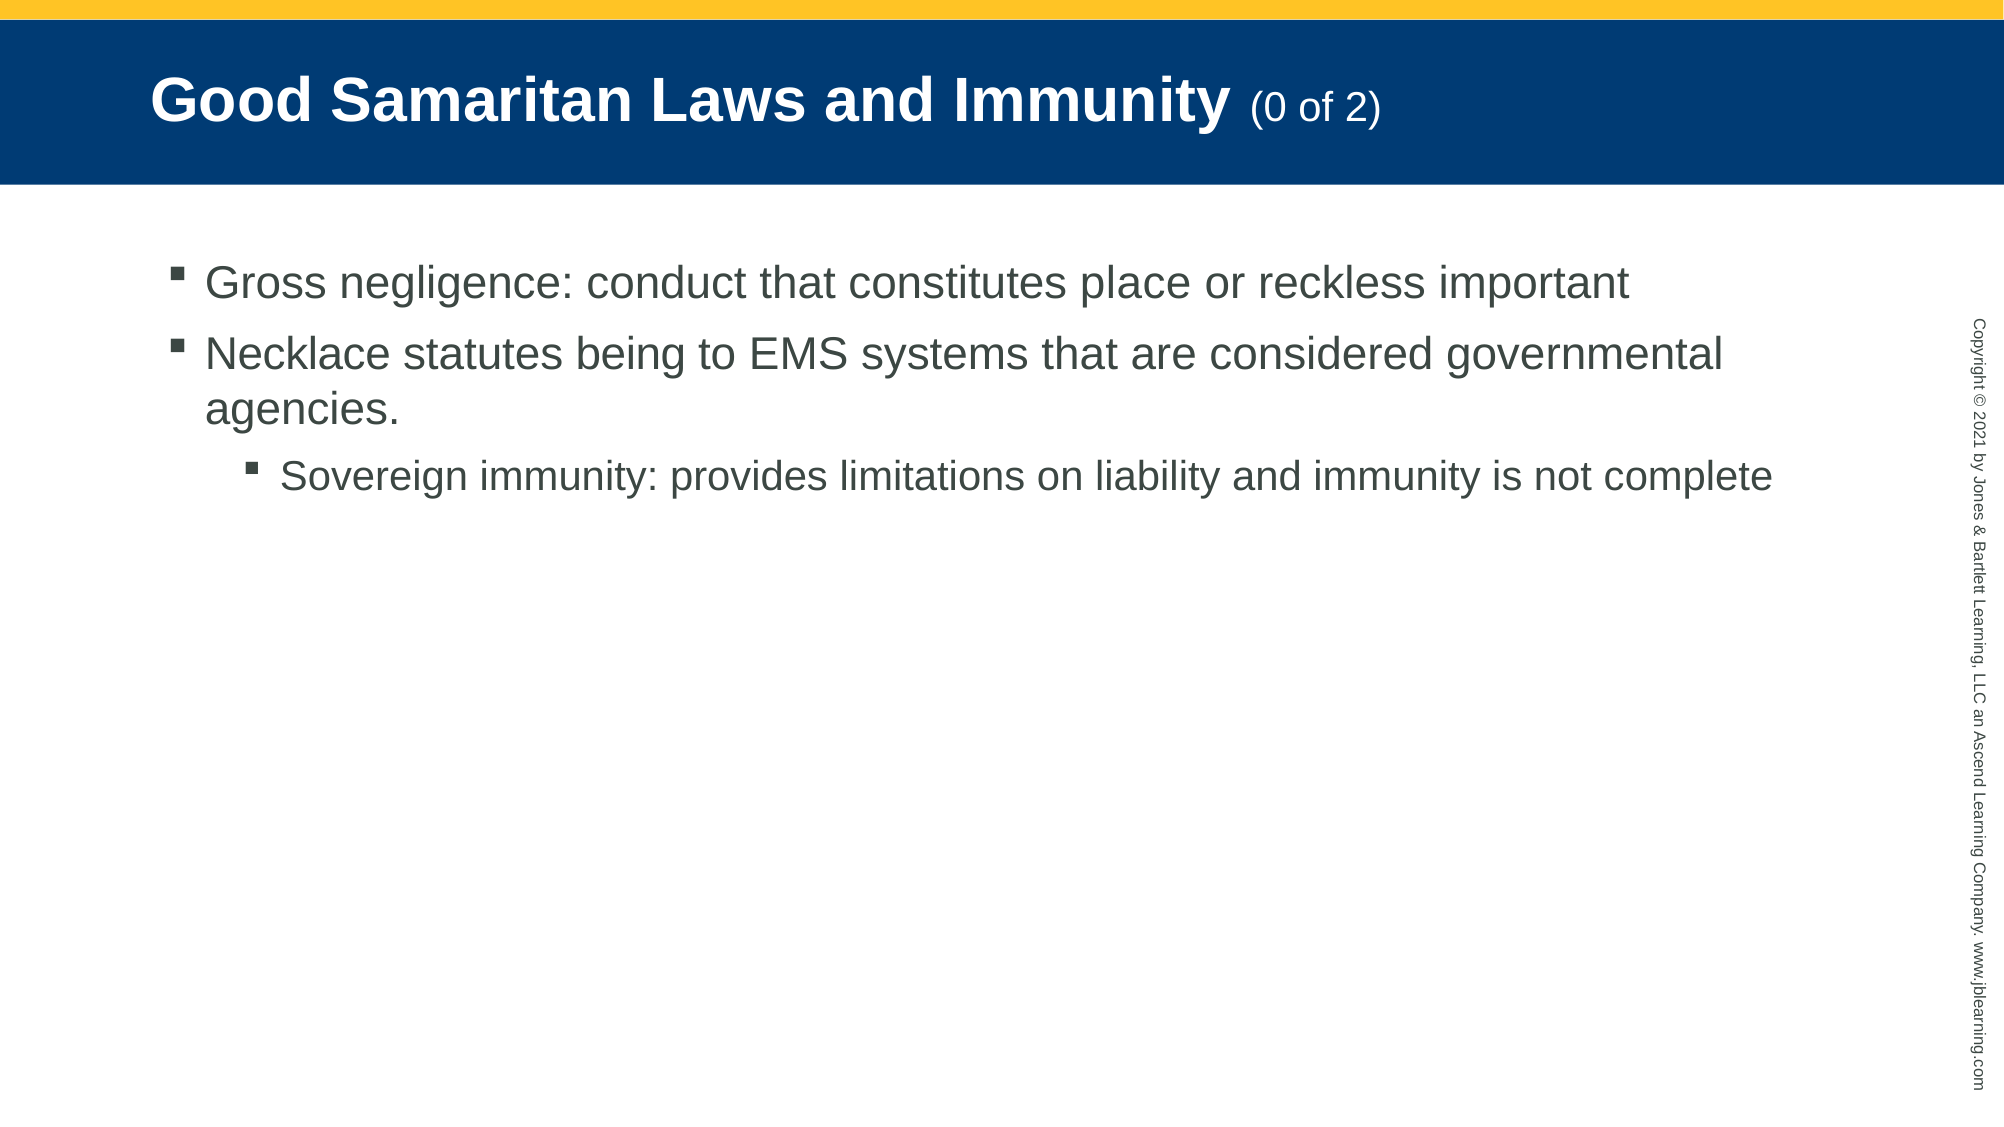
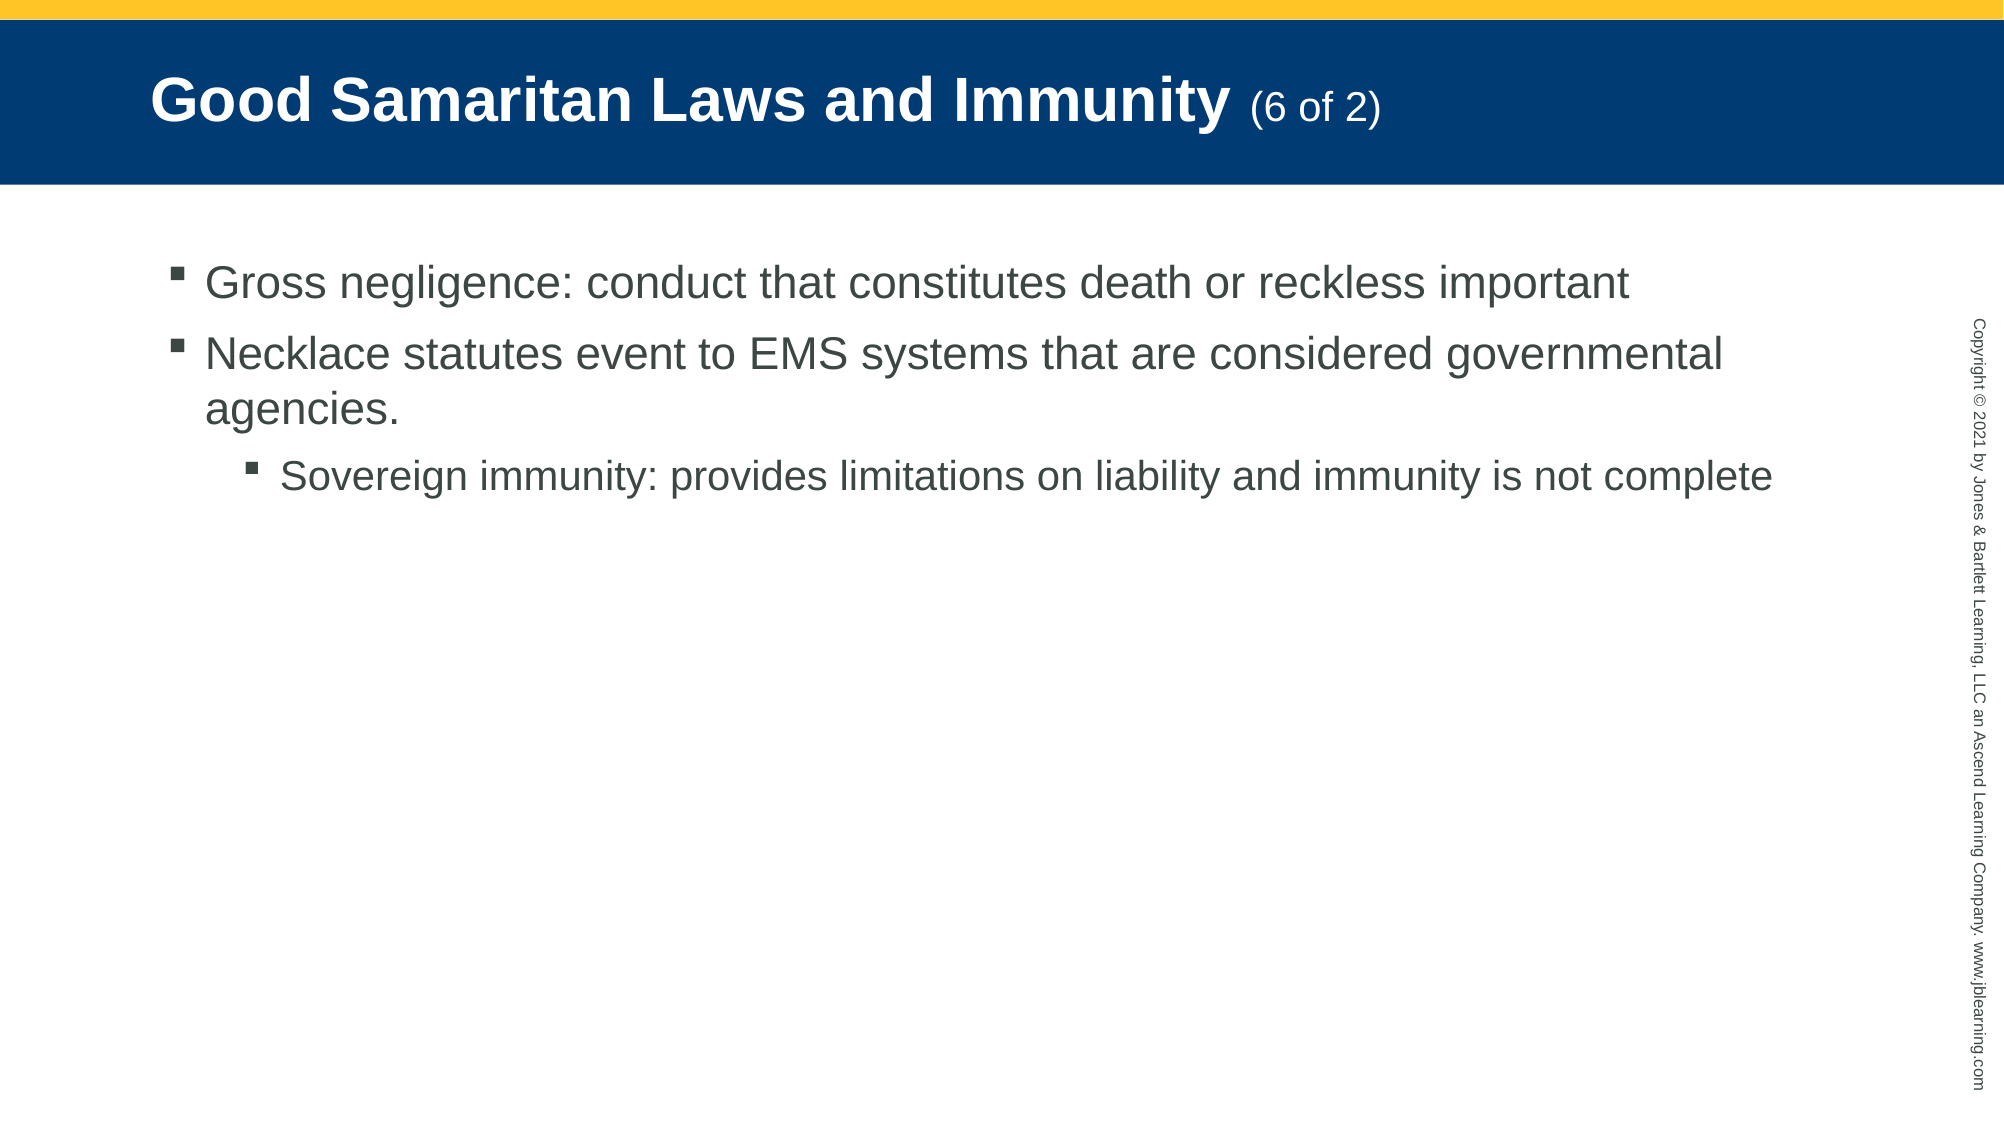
Immunity 0: 0 -> 6
place: place -> death
being: being -> event
